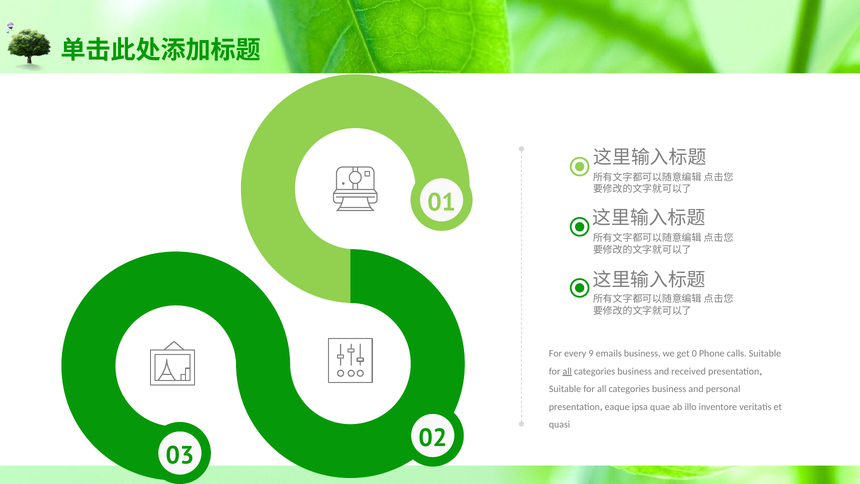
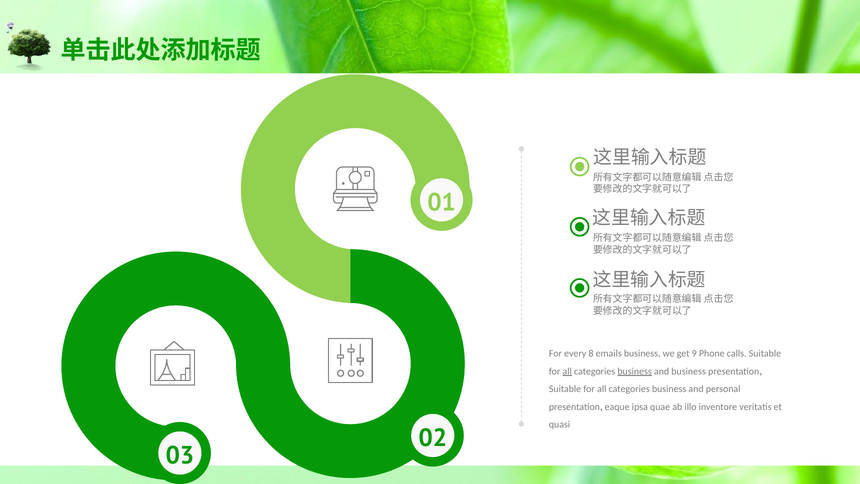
9: 9 -> 8
0: 0 -> 9
business at (635, 371) underline: none -> present
and received: received -> business
